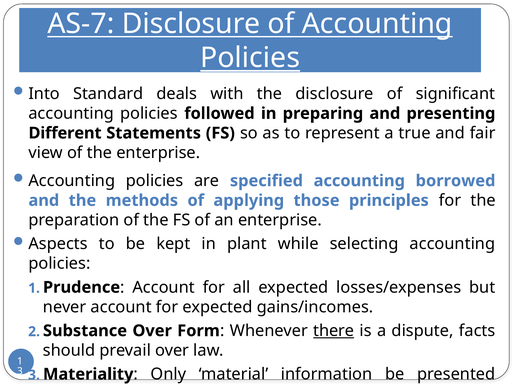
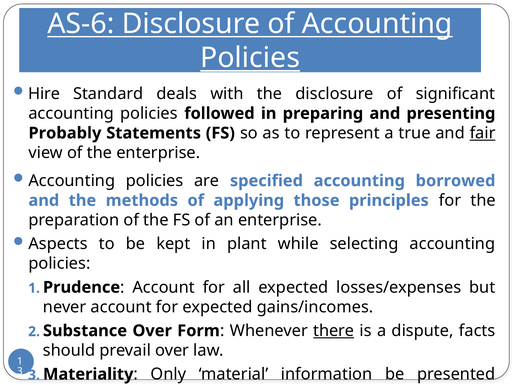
AS-7: AS-7 -> AS-6
Into: Into -> Hire
Different: Different -> Probably
fair underline: none -> present
